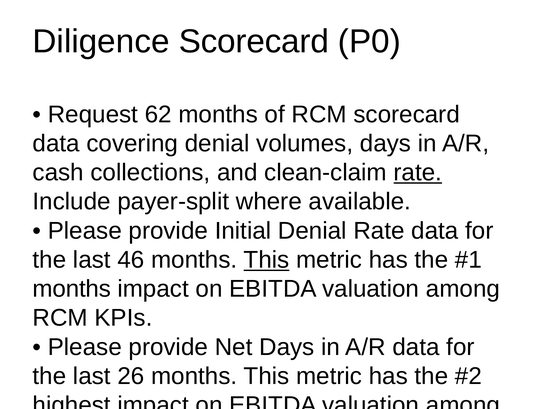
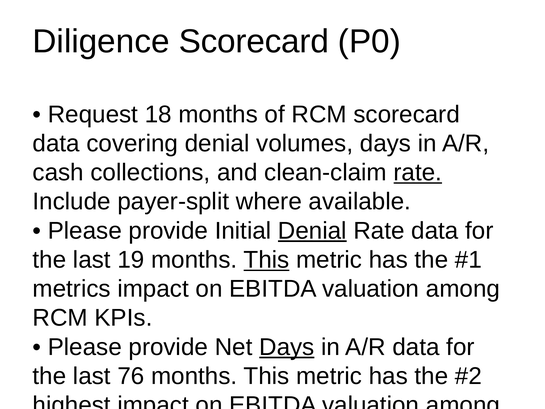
62: 62 -> 18
Denial at (312, 231) underline: none -> present
46: 46 -> 19
months at (72, 289): months -> metrics
Days at (287, 347) underline: none -> present
26: 26 -> 76
